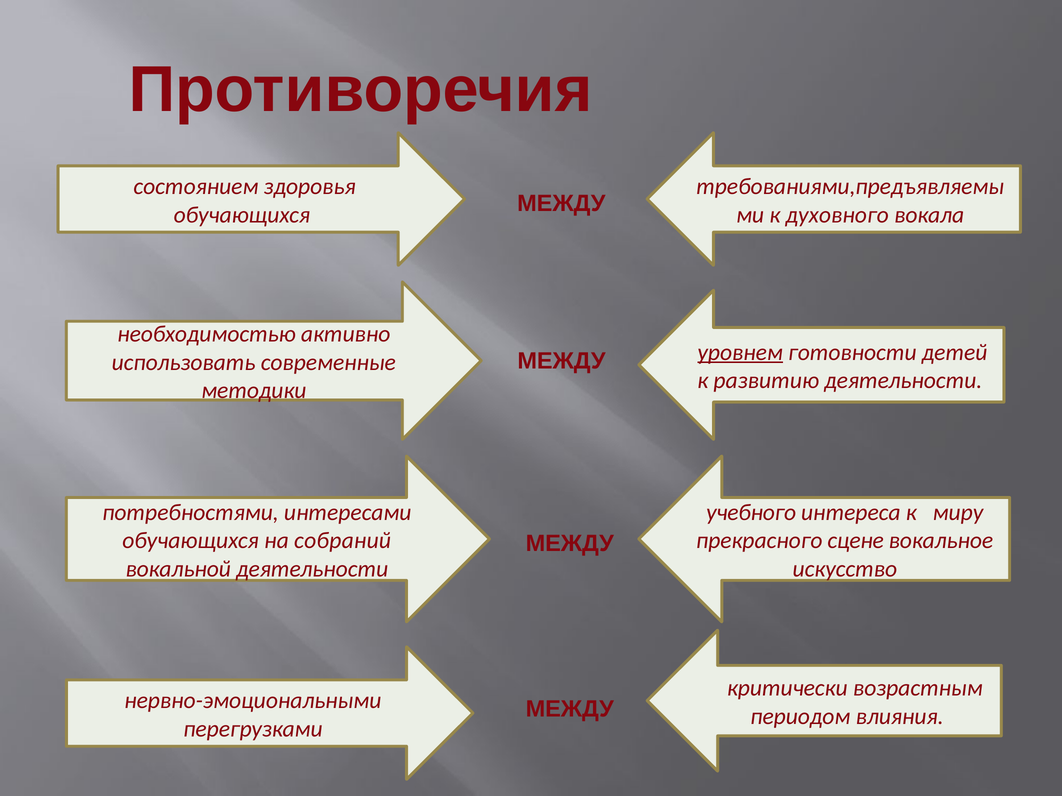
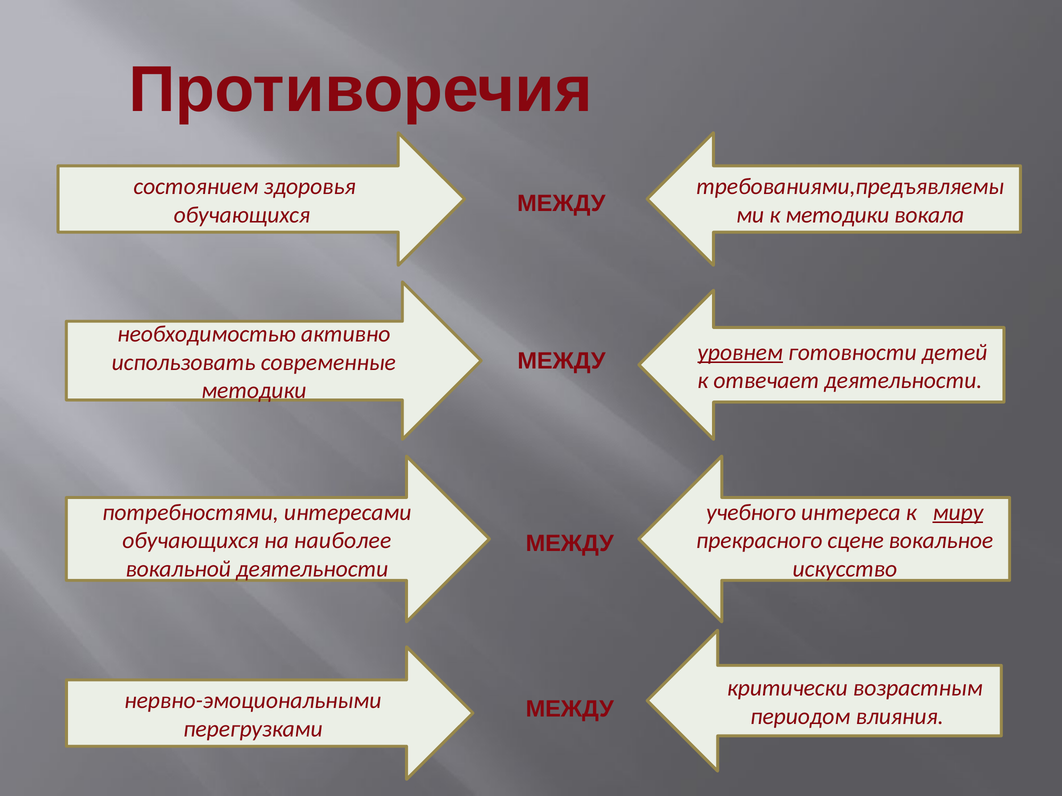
к духовного: духовного -> методики
развитию: развитию -> отвечает
миру underline: none -> present
собраний: собраний -> наиболее
